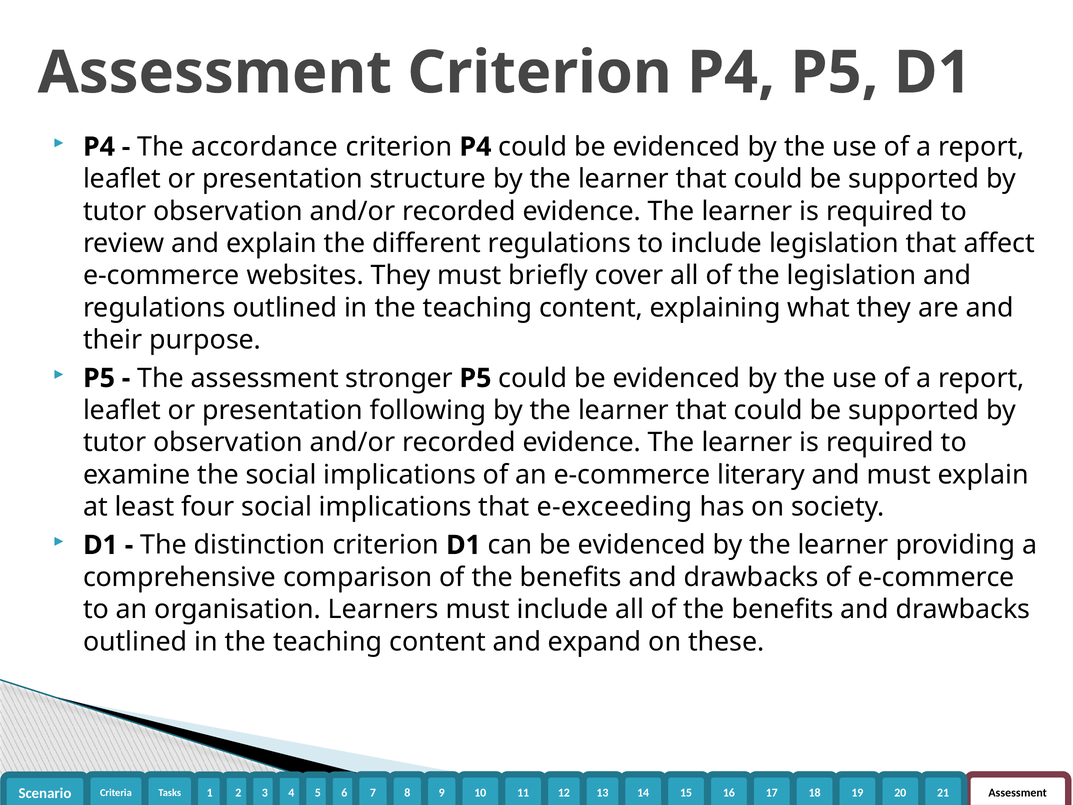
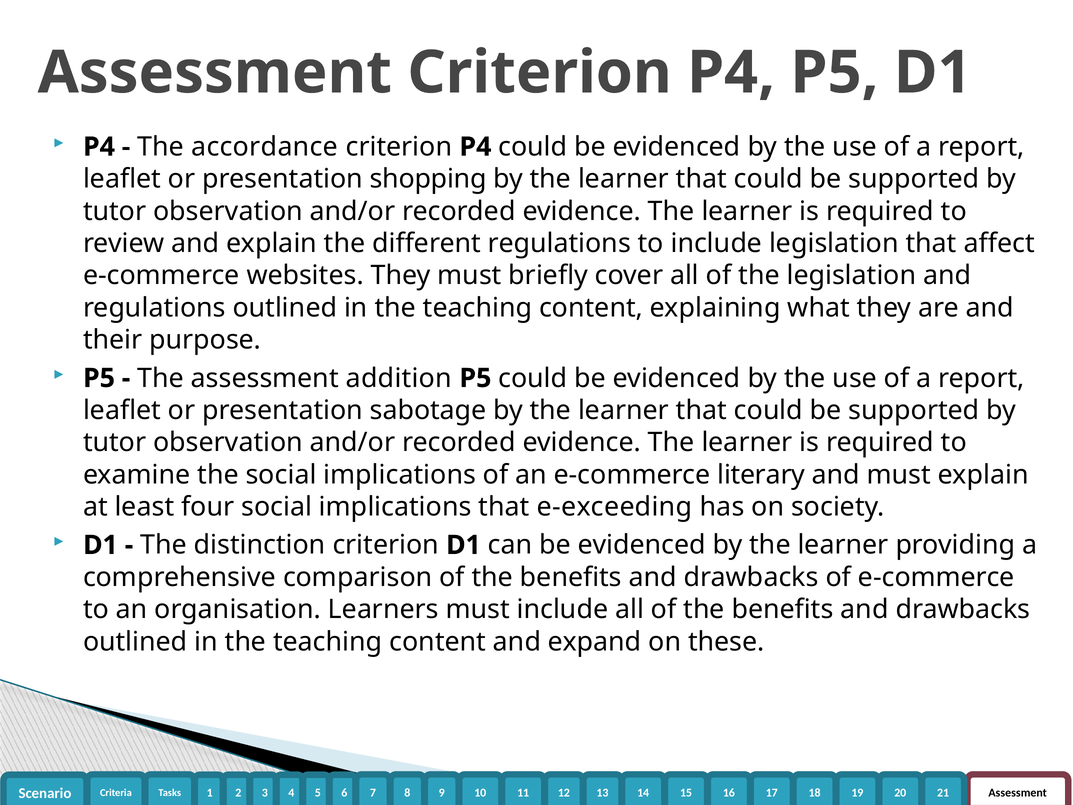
structure: structure -> shopping
stronger: stronger -> addition
following: following -> sabotage
